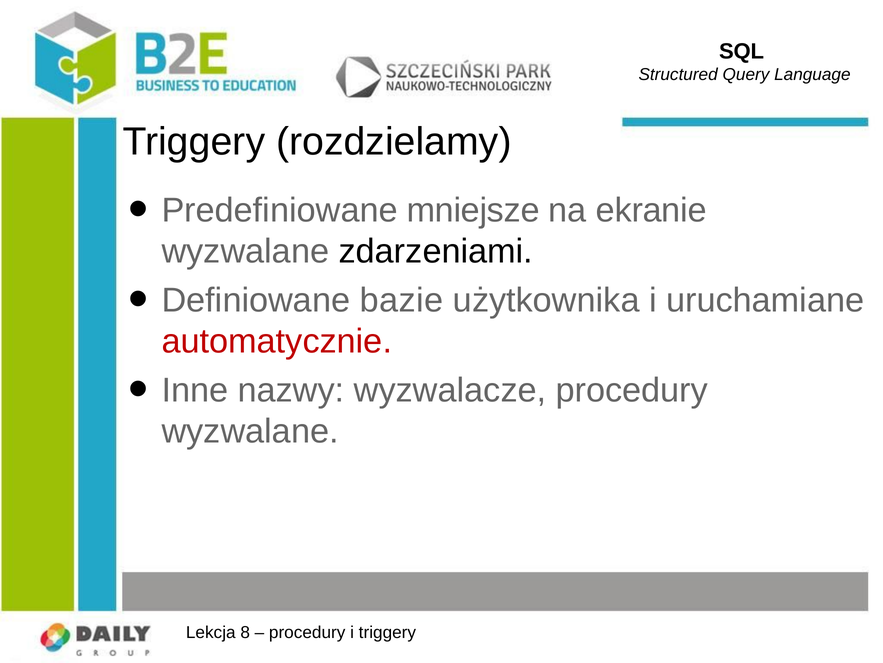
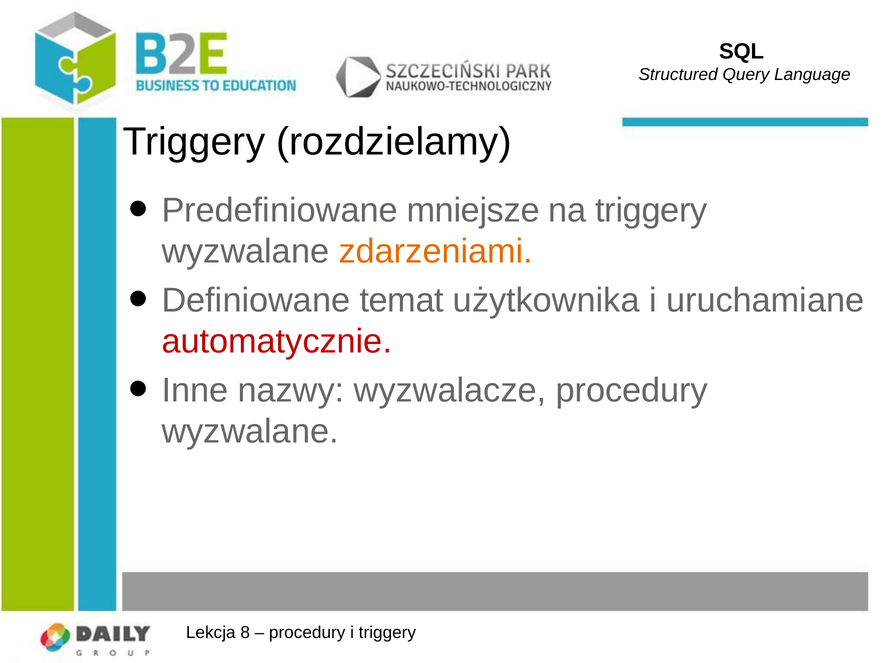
na ekranie: ekranie -> triggery
zdarzeniami colour: black -> orange
bazie: bazie -> temat
